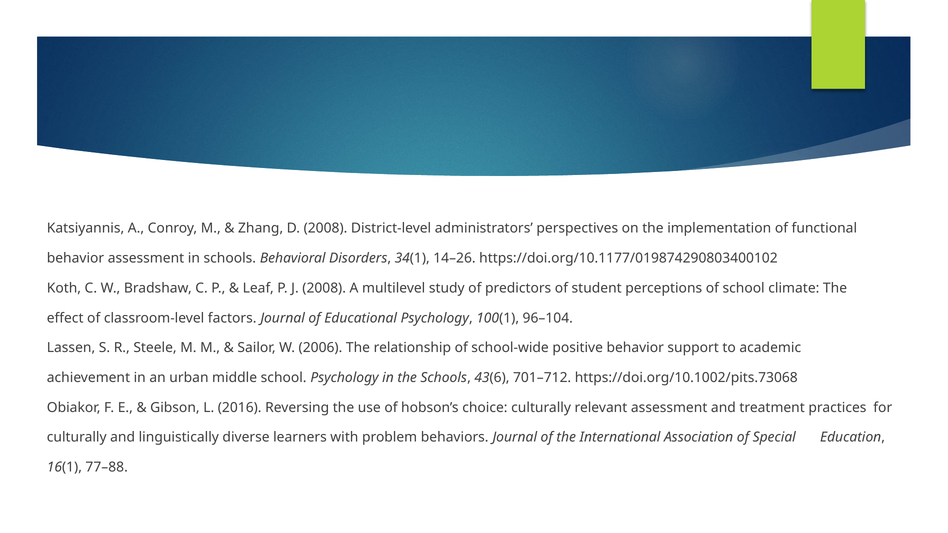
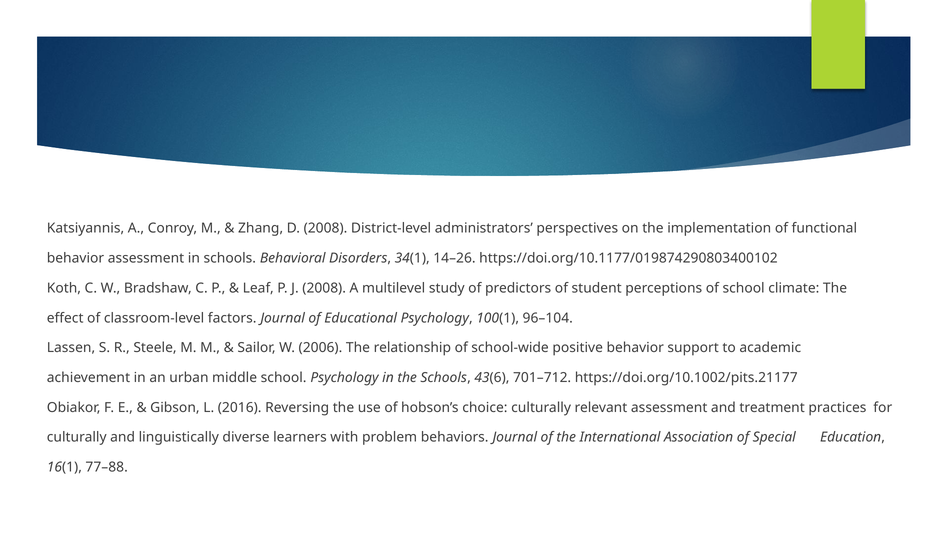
https://doi.org/10.1002/pits.73068: https://doi.org/10.1002/pits.73068 -> https://doi.org/10.1002/pits.21177
